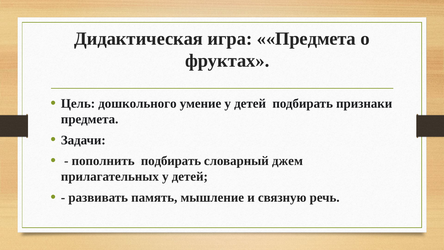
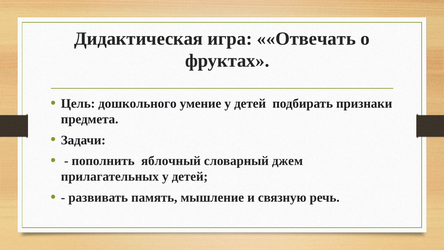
игра Предмета: Предмета -> Отвечать
пополнить подбирать: подбирать -> яблочный
